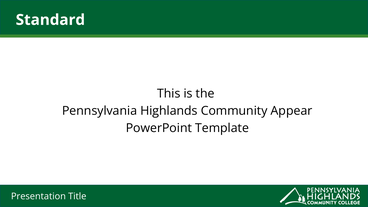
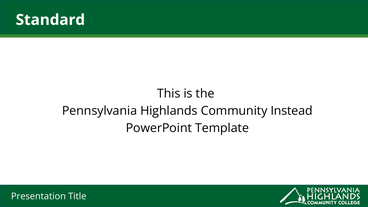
Appear: Appear -> Instead
